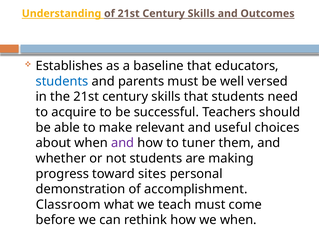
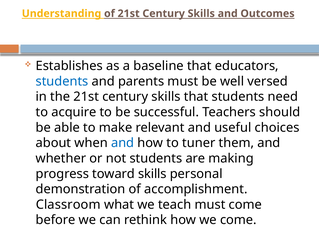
and at (123, 143) colour: purple -> blue
toward sites: sites -> skills
we when: when -> come
